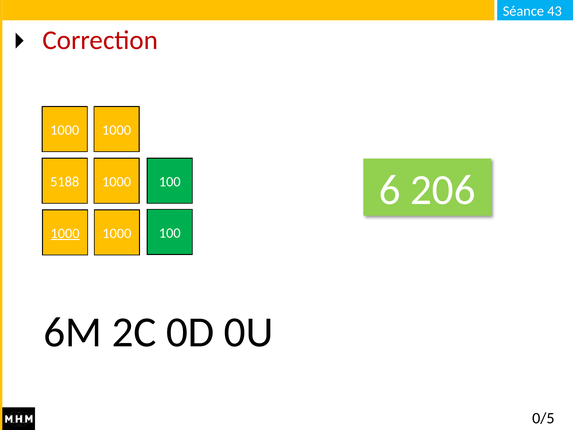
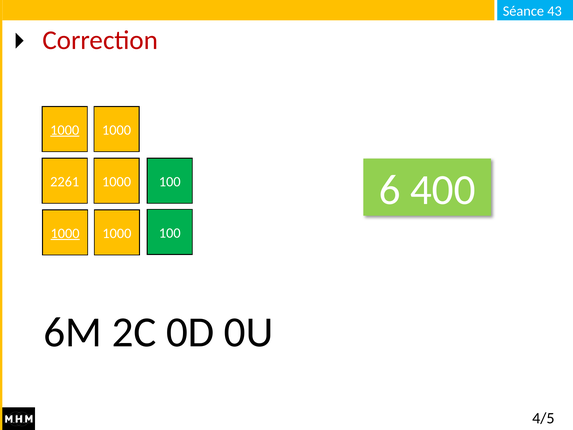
1000 at (65, 130) underline: none -> present
206: 206 -> 400
5188: 5188 -> 2261
0/5: 0/5 -> 4/5
